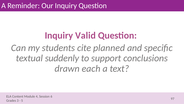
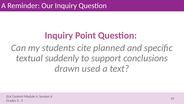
Valid: Valid -> Point
each: each -> used
